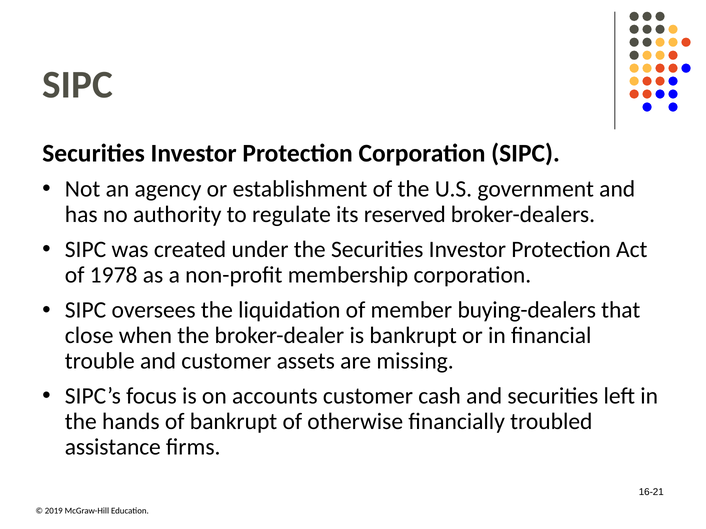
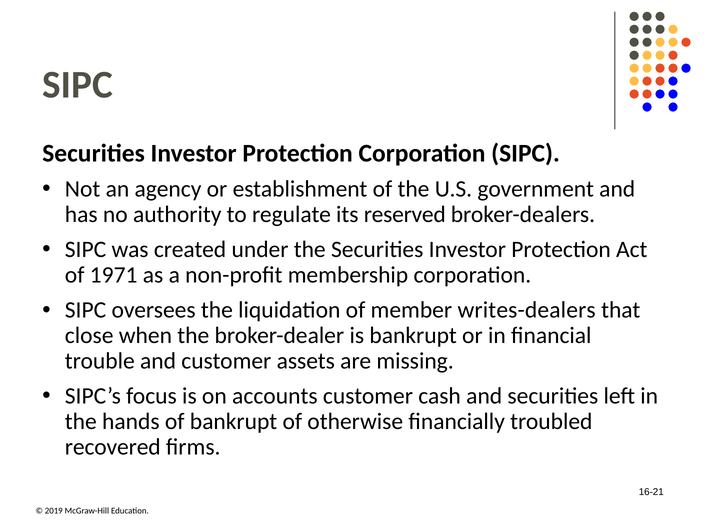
78: 78 -> 71
buying-dealers: buying-dealers -> writes-dealers
assistance: assistance -> recovered
